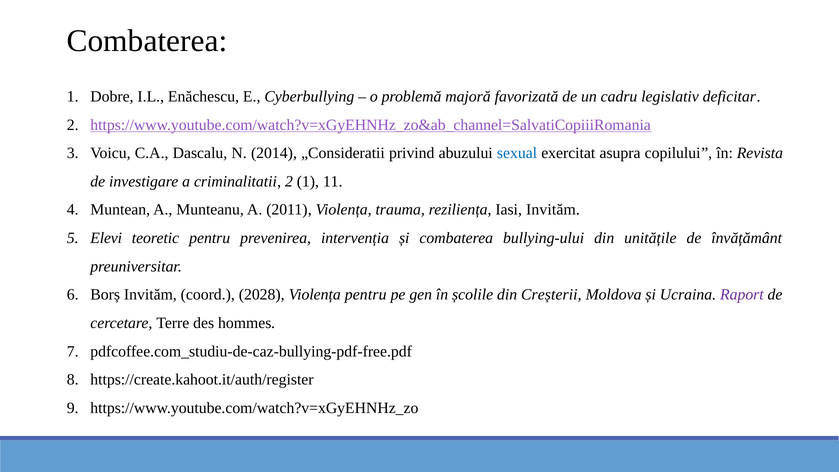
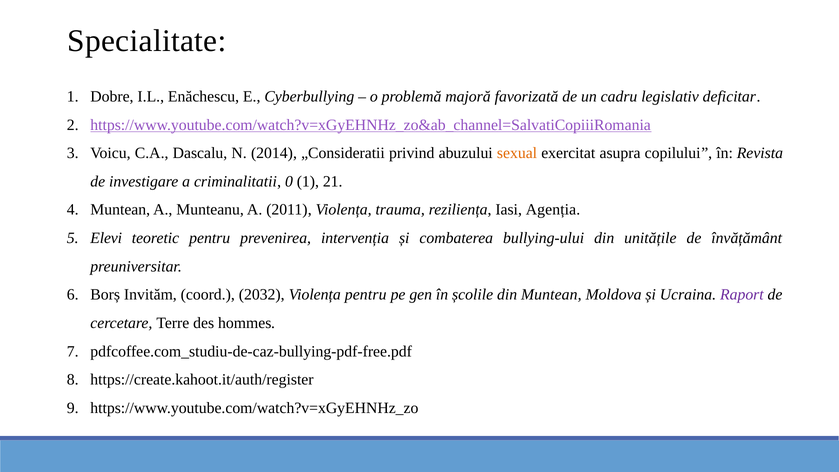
Combaterea at (147, 41): Combaterea -> Specialitate
sexual colour: blue -> orange
criminalitatii 2: 2 -> 0
11: 11 -> 21
Iasi Invităm: Invităm -> Agenția
2028: 2028 -> 2032
din Creșterii: Creșterii -> Muntean
